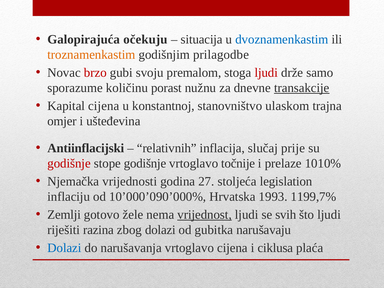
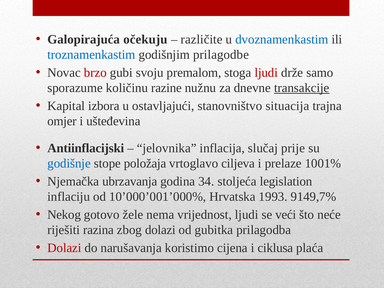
situacija: situacija -> različite
troznamenkastim colour: orange -> blue
porast: porast -> razine
Kapital cijena: cijena -> izbora
konstantnoj: konstantnoj -> ostavljajući
ulaskom: ulaskom -> situacija
relativnih: relativnih -> jelovnika
godišnje at (69, 163) colour: red -> blue
stope godišnje: godišnje -> položaja
točnije: točnije -> ciljeva
1010%: 1010% -> 1001%
vrijednosti: vrijednosti -> ubrzavanja
27: 27 -> 34
10’000’090’000%: 10’000’090’000% -> 10’000’001’000%
1199,7%: 1199,7% -> 9149,7%
Zemlji: Zemlji -> Nekog
vrijednost underline: present -> none
svih: svih -> veći
što ljudi: ljudi -> neće
narušavaju: narušavaju -> prilagodba
Dolazi at (64, 248) colour: blue -> red
narušavanja vrtoglavo: vrtoglavo -> koristimo
